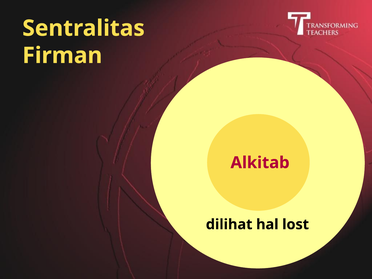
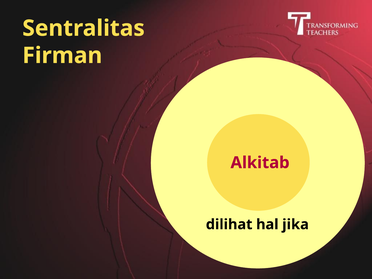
lost: lost -> jika
